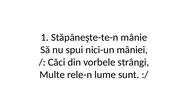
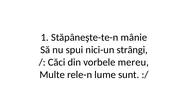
mâniei: mâniei -> strângi
strângi: strângi -> mereu
